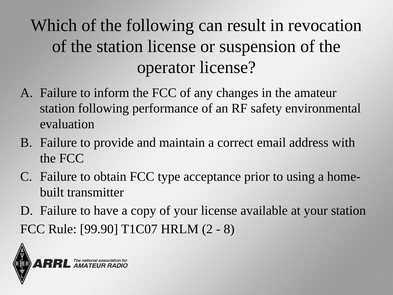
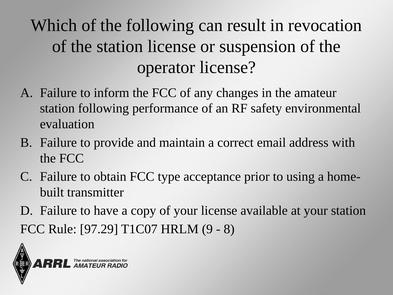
99.90: 99.90 -> 97.29
2: 2 -> 9
